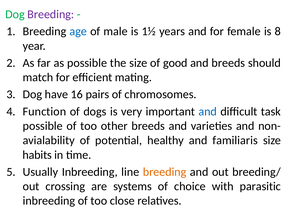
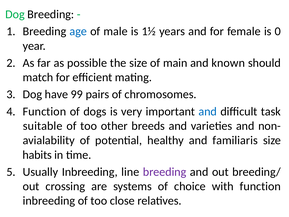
Breeding at (51, 14) colour: purple -> black
8: 8 -> 0
good: good -> main
and breeds: breeds -> known
16: 16 -> 99
possible at (43, 126): possible -> suitable
breeding at (165, 172) colour: orange -> purple
with parasitic: parasitic -> function
